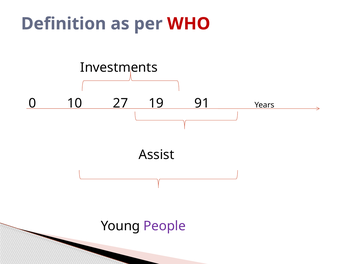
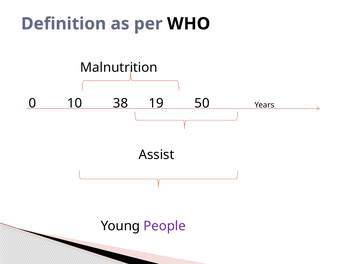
WHO colour: red -> black
Investments: Investments -> Malnutrition
27: 27 -> 38
91: 91 -> 50
